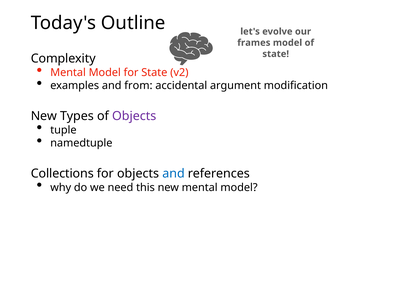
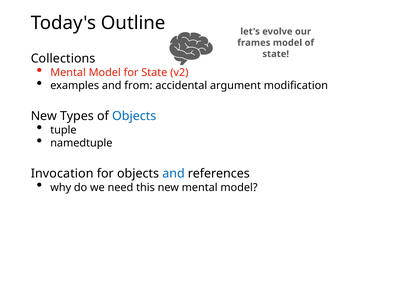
Complexity: Complexity -> Collections
Objects at (134, 116) colour: purple -> blue
Collections: Collections -> Invocation
